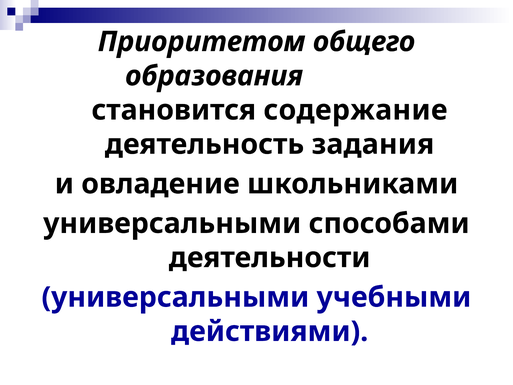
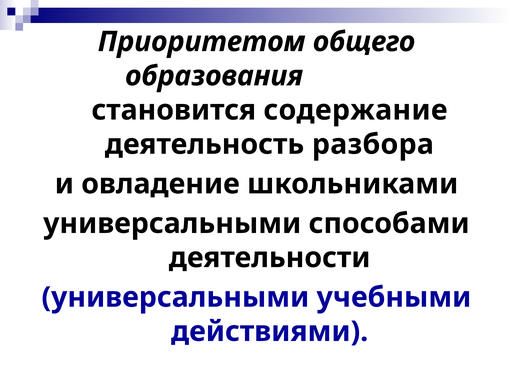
задания: задания -> разбора
